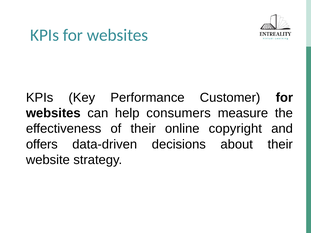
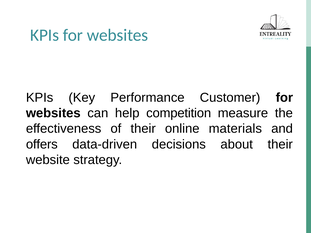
consumers: consumers -> competition
copyright: copyright -> materials
